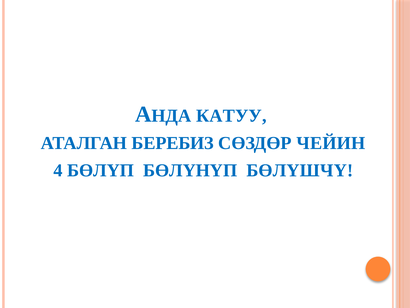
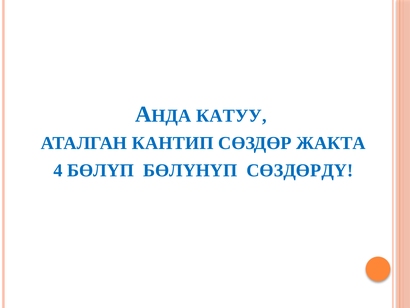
БЕРЕБИЗ: БЕРЕБИЗ -> КАНТИП
ЧЕЙИН: ЧЕЙИН -> ЖАКТА
БӨЛҮШЧҮ: БӨЛҮШЧҮ -> СӨЗДӨРДҮ
